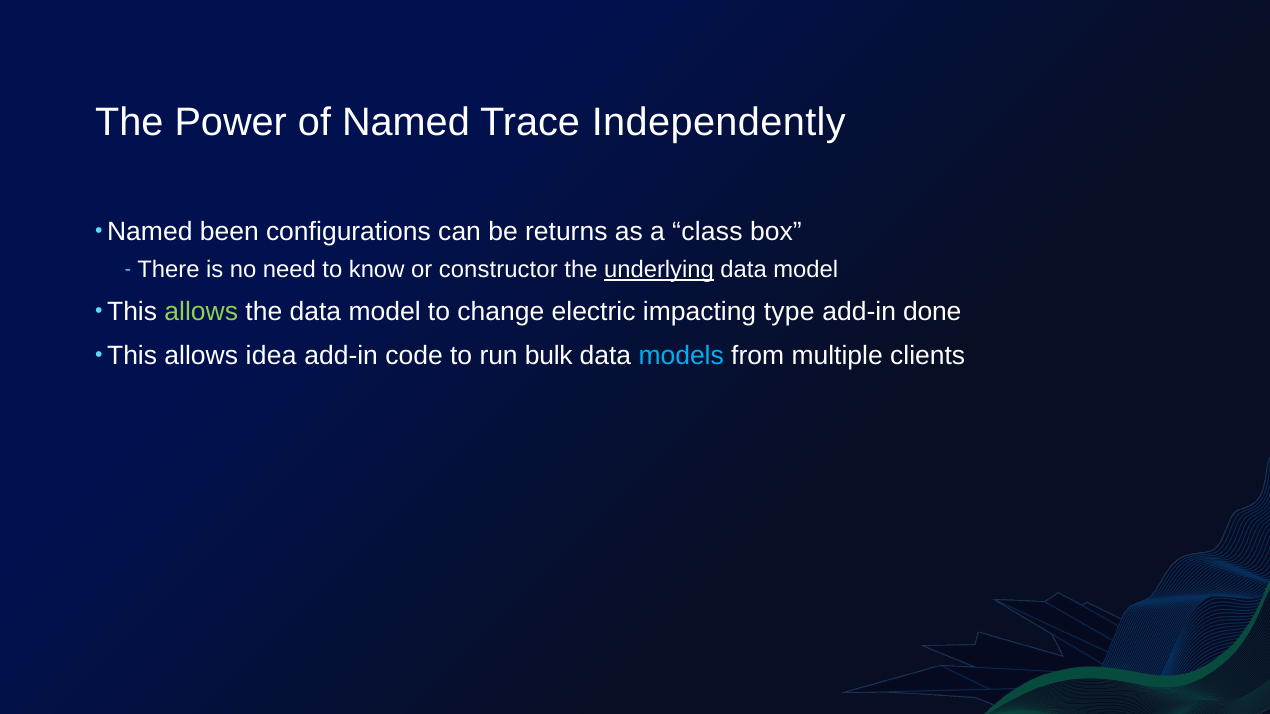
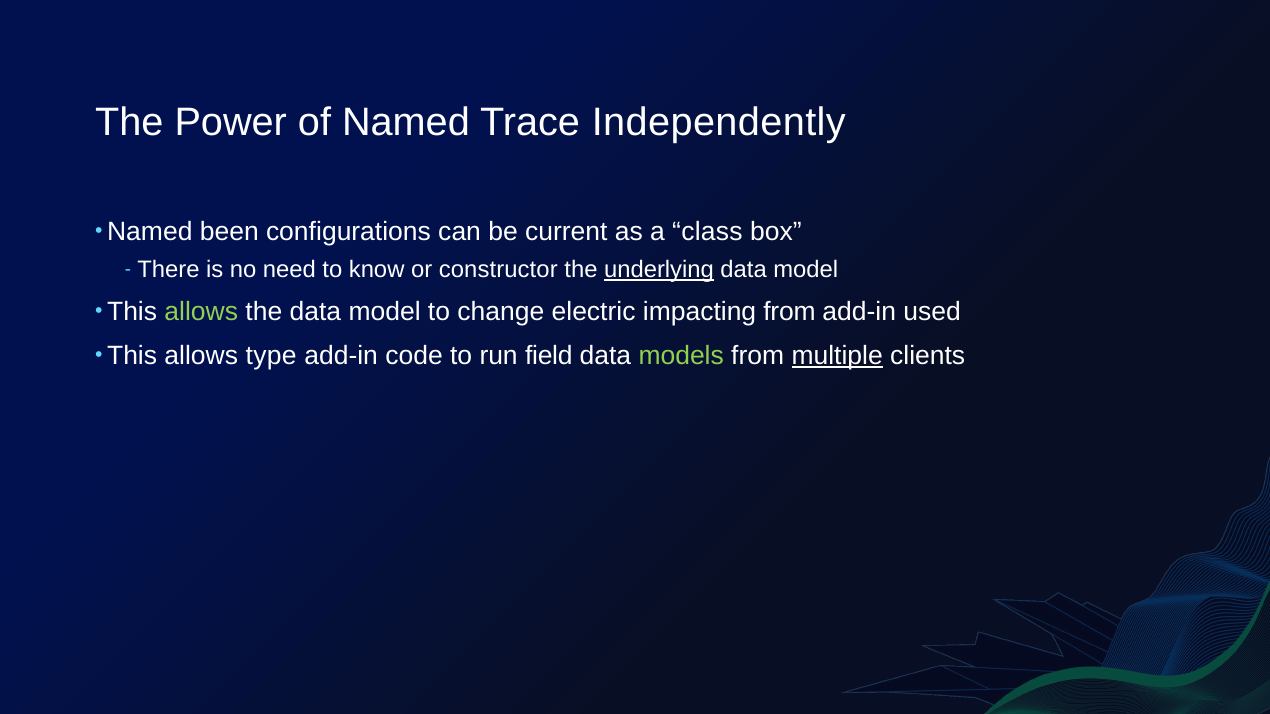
returns: returns -> current
impacting type: type -> from
done: done -> used
idea: idea -> type
bulk: bulk -> field
models colour: light blue -> light green
multiple underline: none -> present
